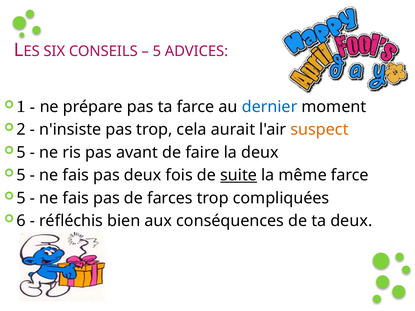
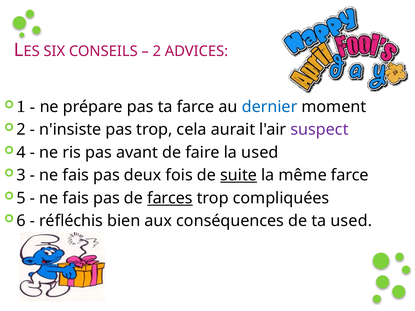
5 at (157, 51): 5 -> 2
suspect colour: orange -> purple
5 at (21, 153): 5 -> 4
la deux: deux -> used
5 at (21, 175): 5 -> 3
farces underline: none -> present
ta deux: deux -> used
